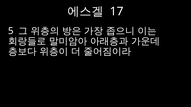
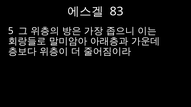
17: 17 -> 83
